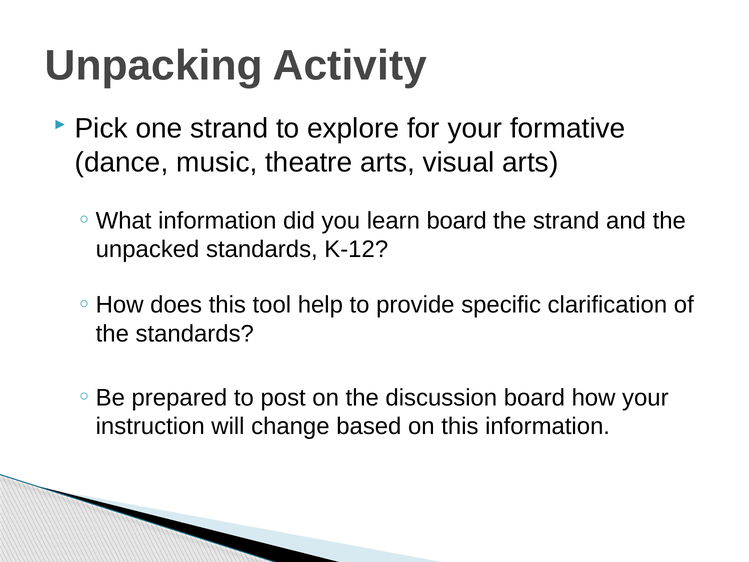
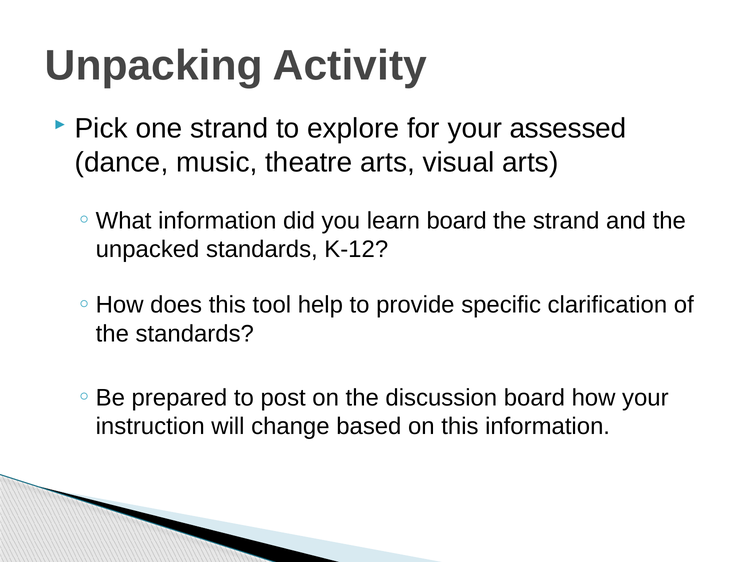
formative: formative -> assessed
